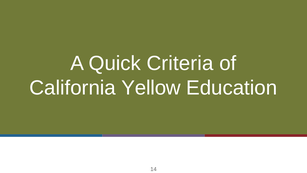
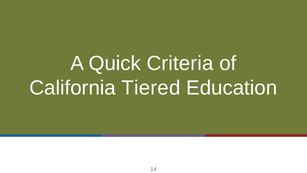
Yellow: Yellow -> Tiered
